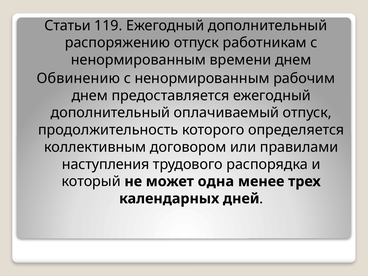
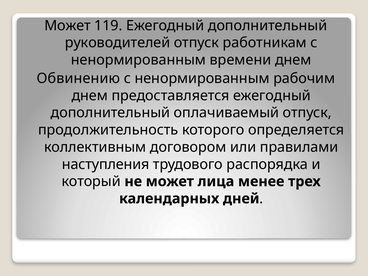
Статьи at (68, 26): Статьи -> Может
распоряжению: распоряжению -> руководителей
одна: одна -> лица
